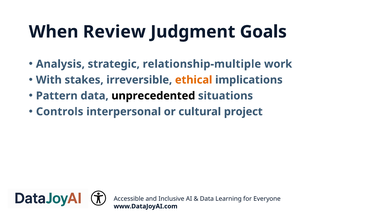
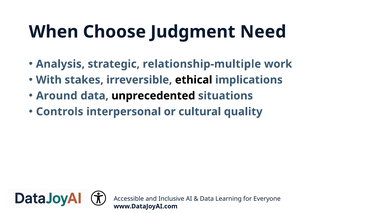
Review: Review -> Choose
Goals: Goals -> Need
ethical colour: orange -> black
Pattern: Pattern -> Around
project: project -> quality
